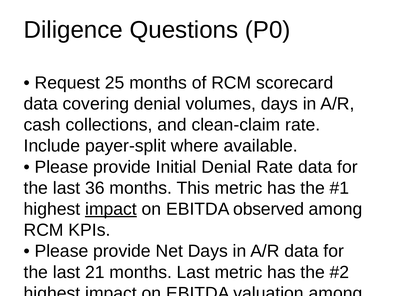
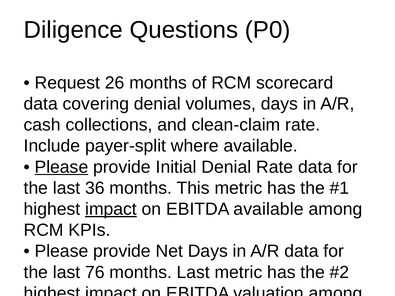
25: 25 -> 26
Please at (61, 167) underline: none -> present
EBITDA observed: observed -> available
21: 21 -> 76
